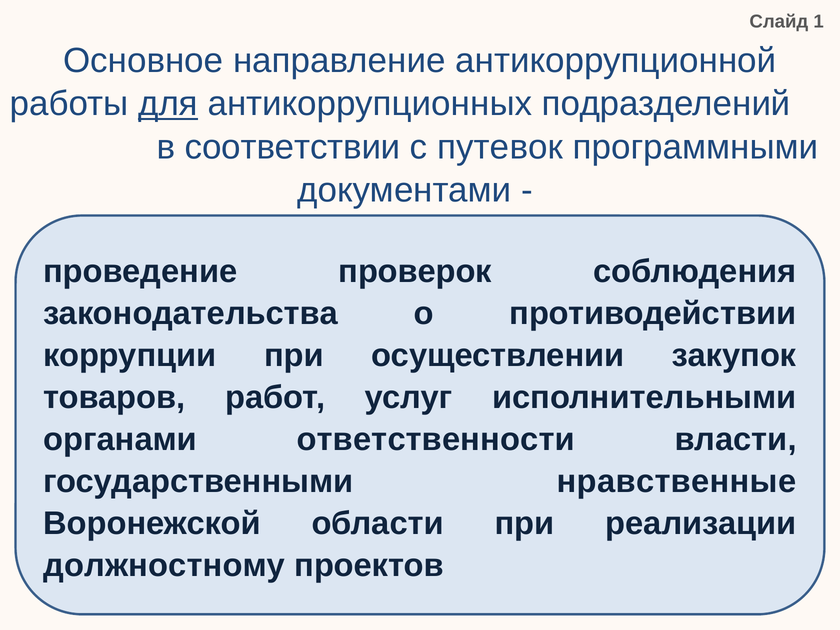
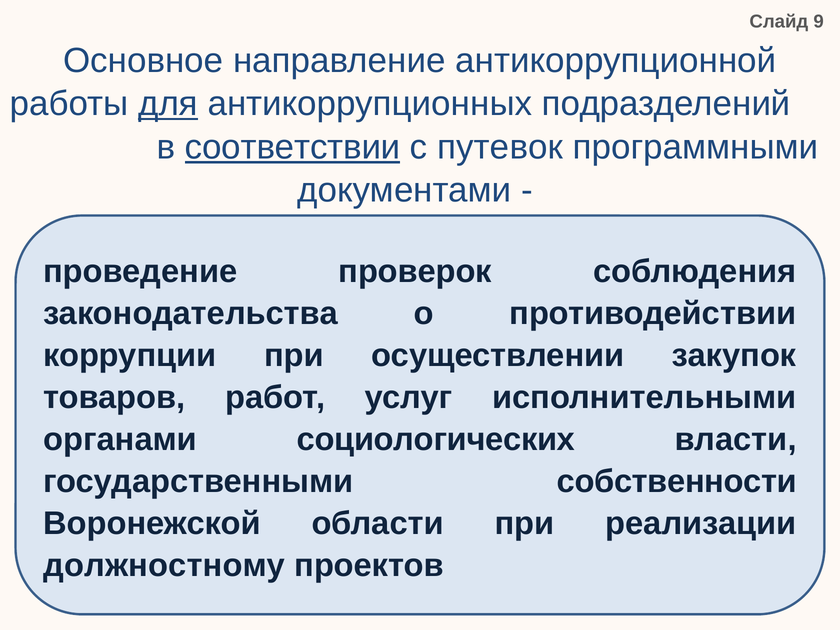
1: 1 -> 9
соответствии underline: none -> present
ответственности: ответственности -> социологических
нравственные: нравственные -> собственности
